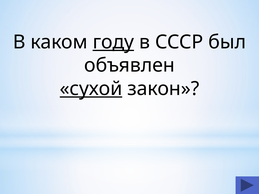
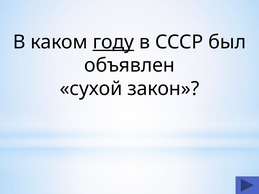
сухой underline: present -> none
